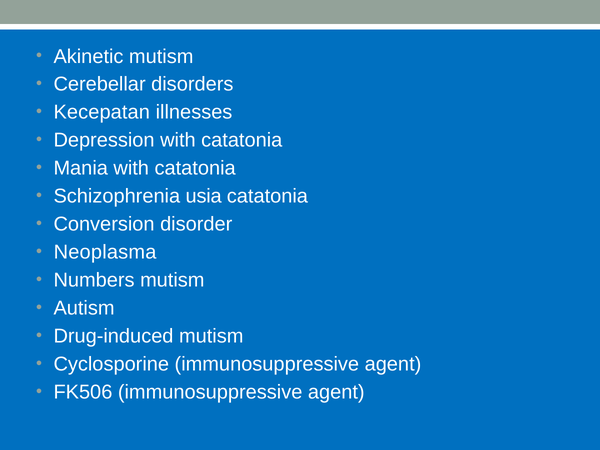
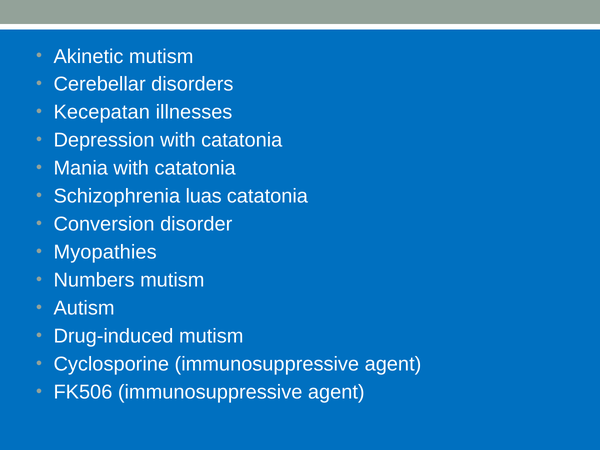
usia: usia -> luas
Neoplasma: Neoplasma -> Myopathies
